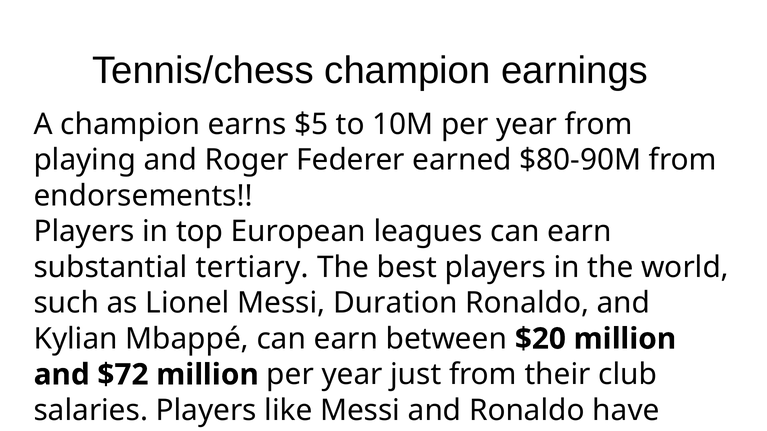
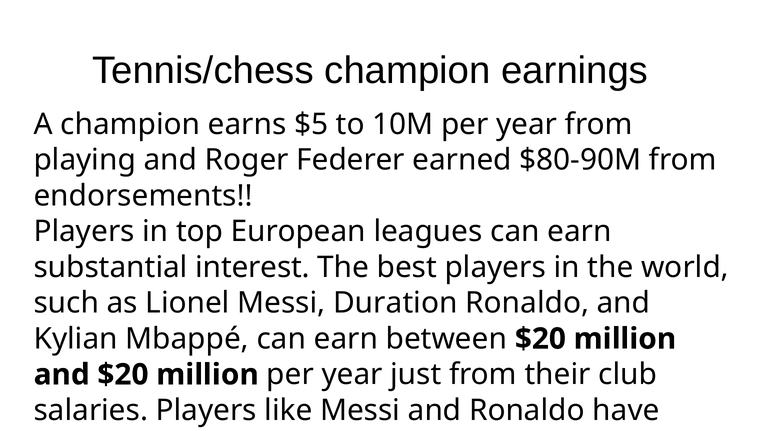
tertiary: tertiary -> interest
and $72: $72 -> $20
